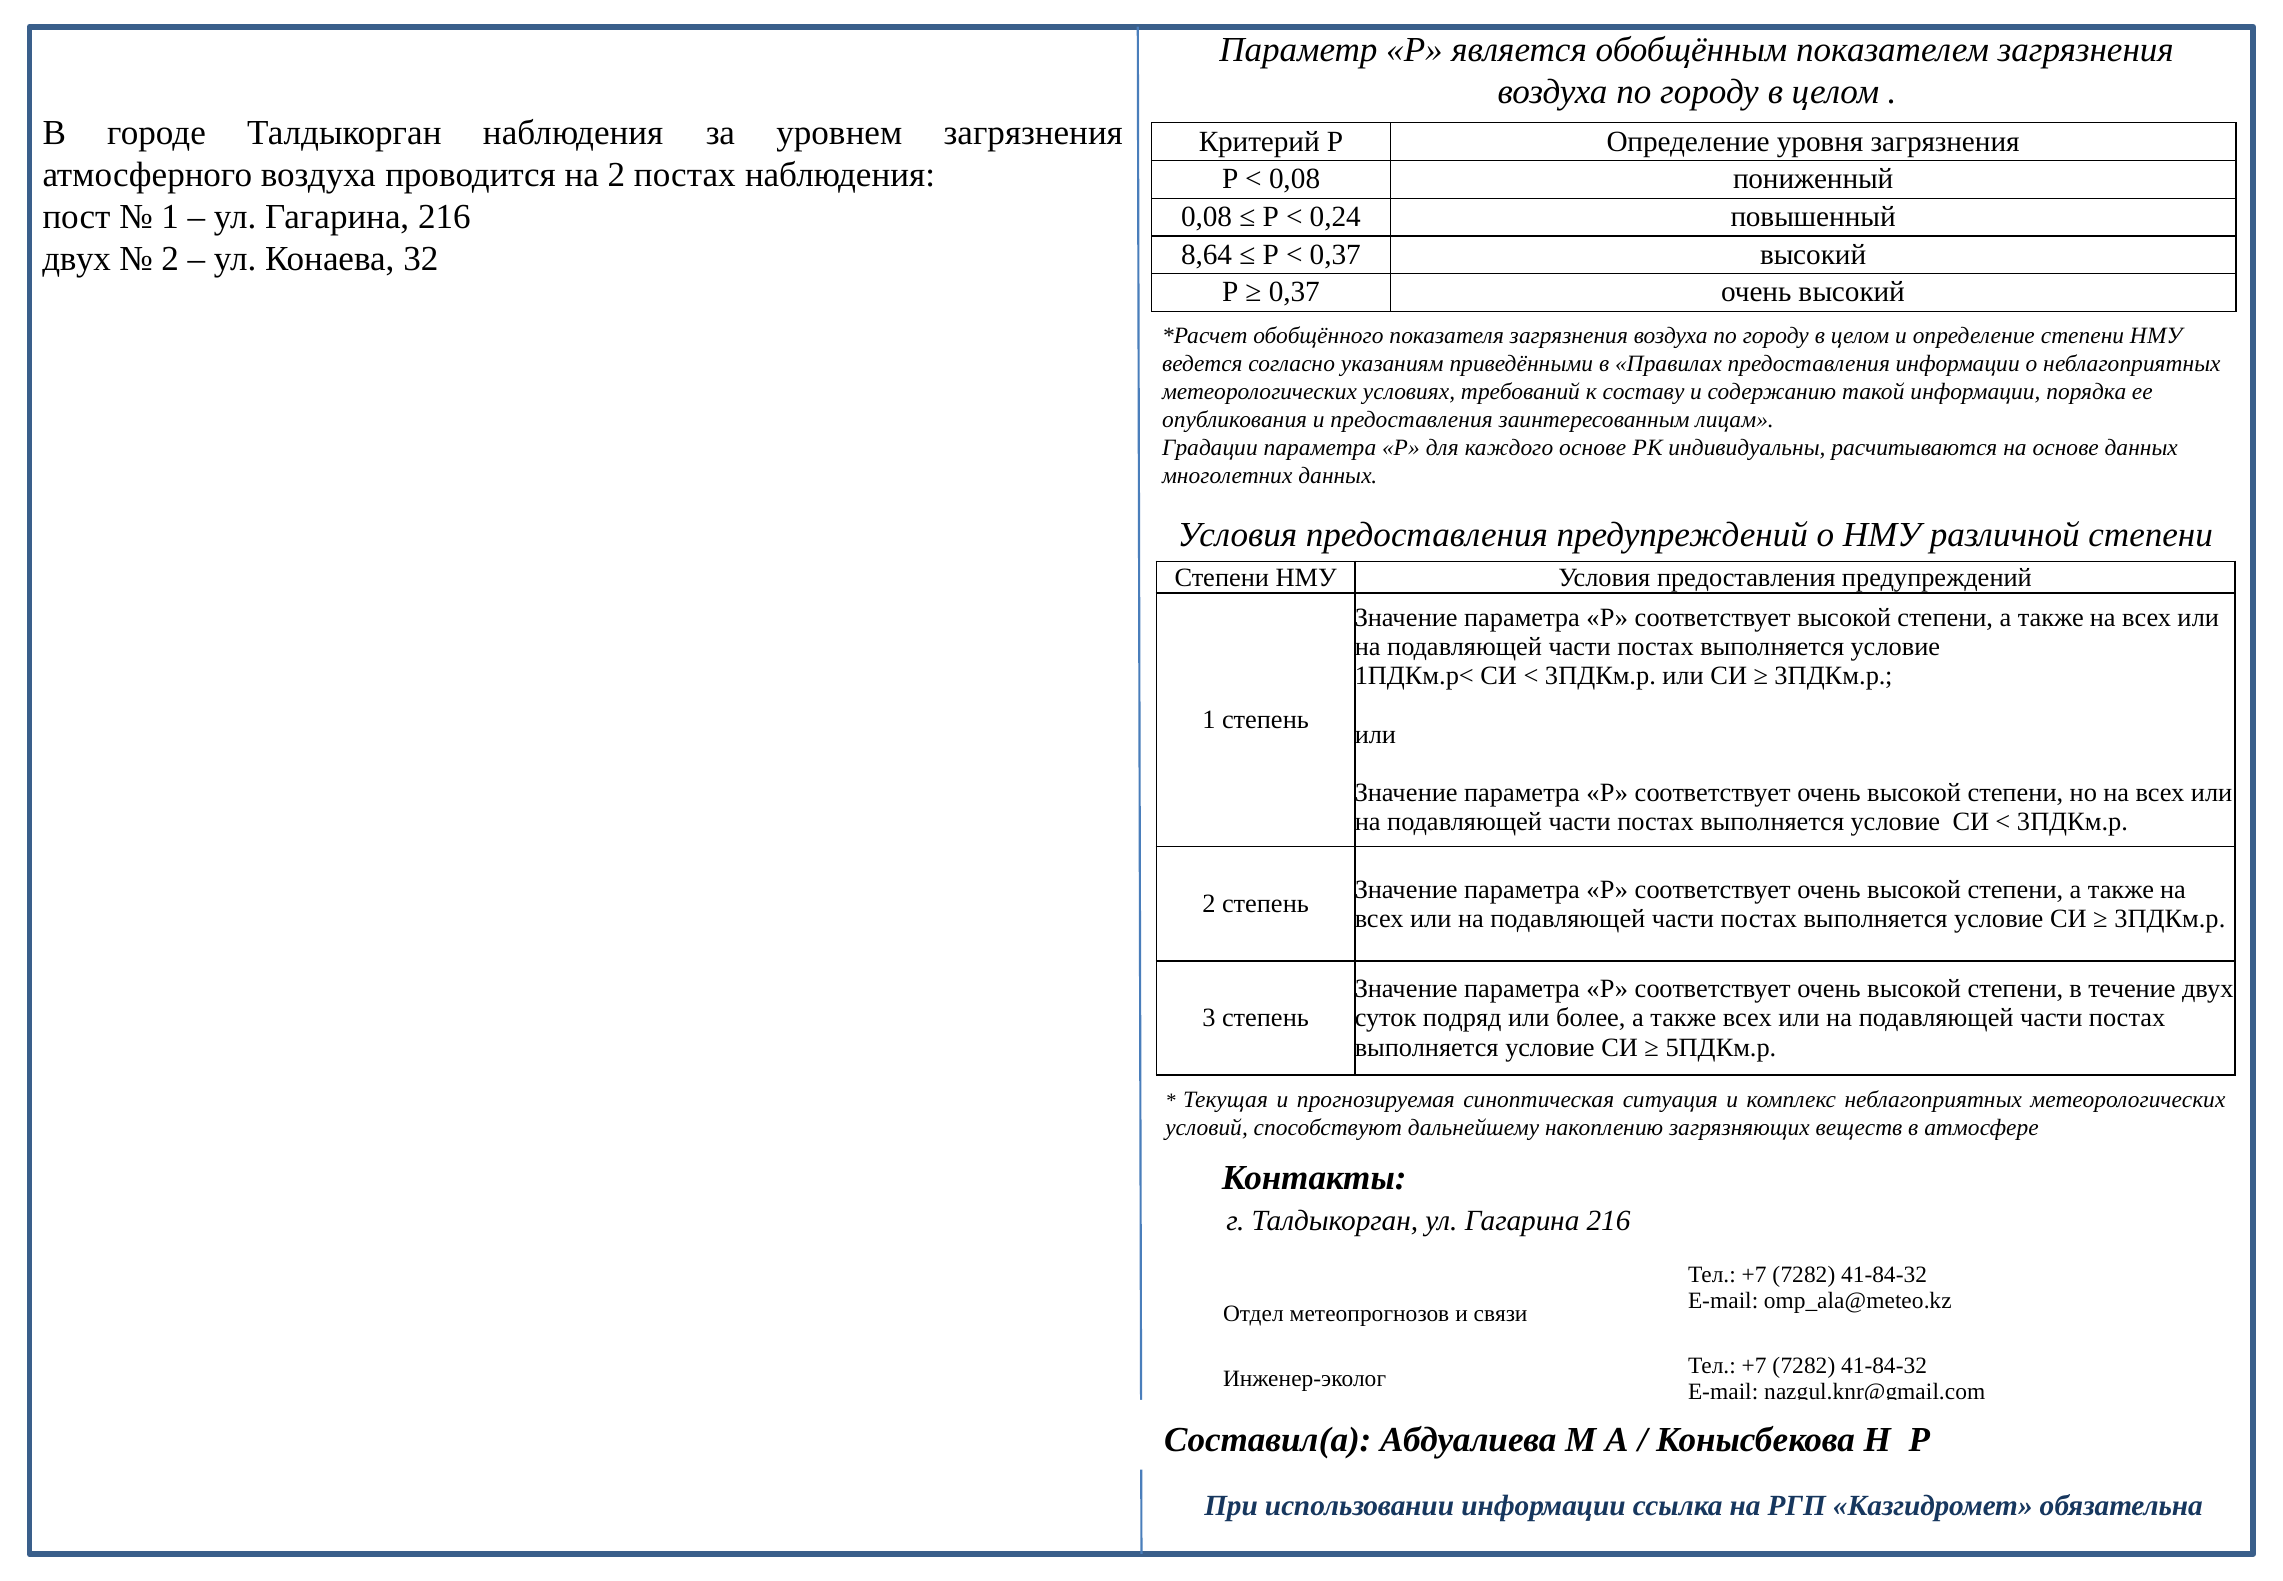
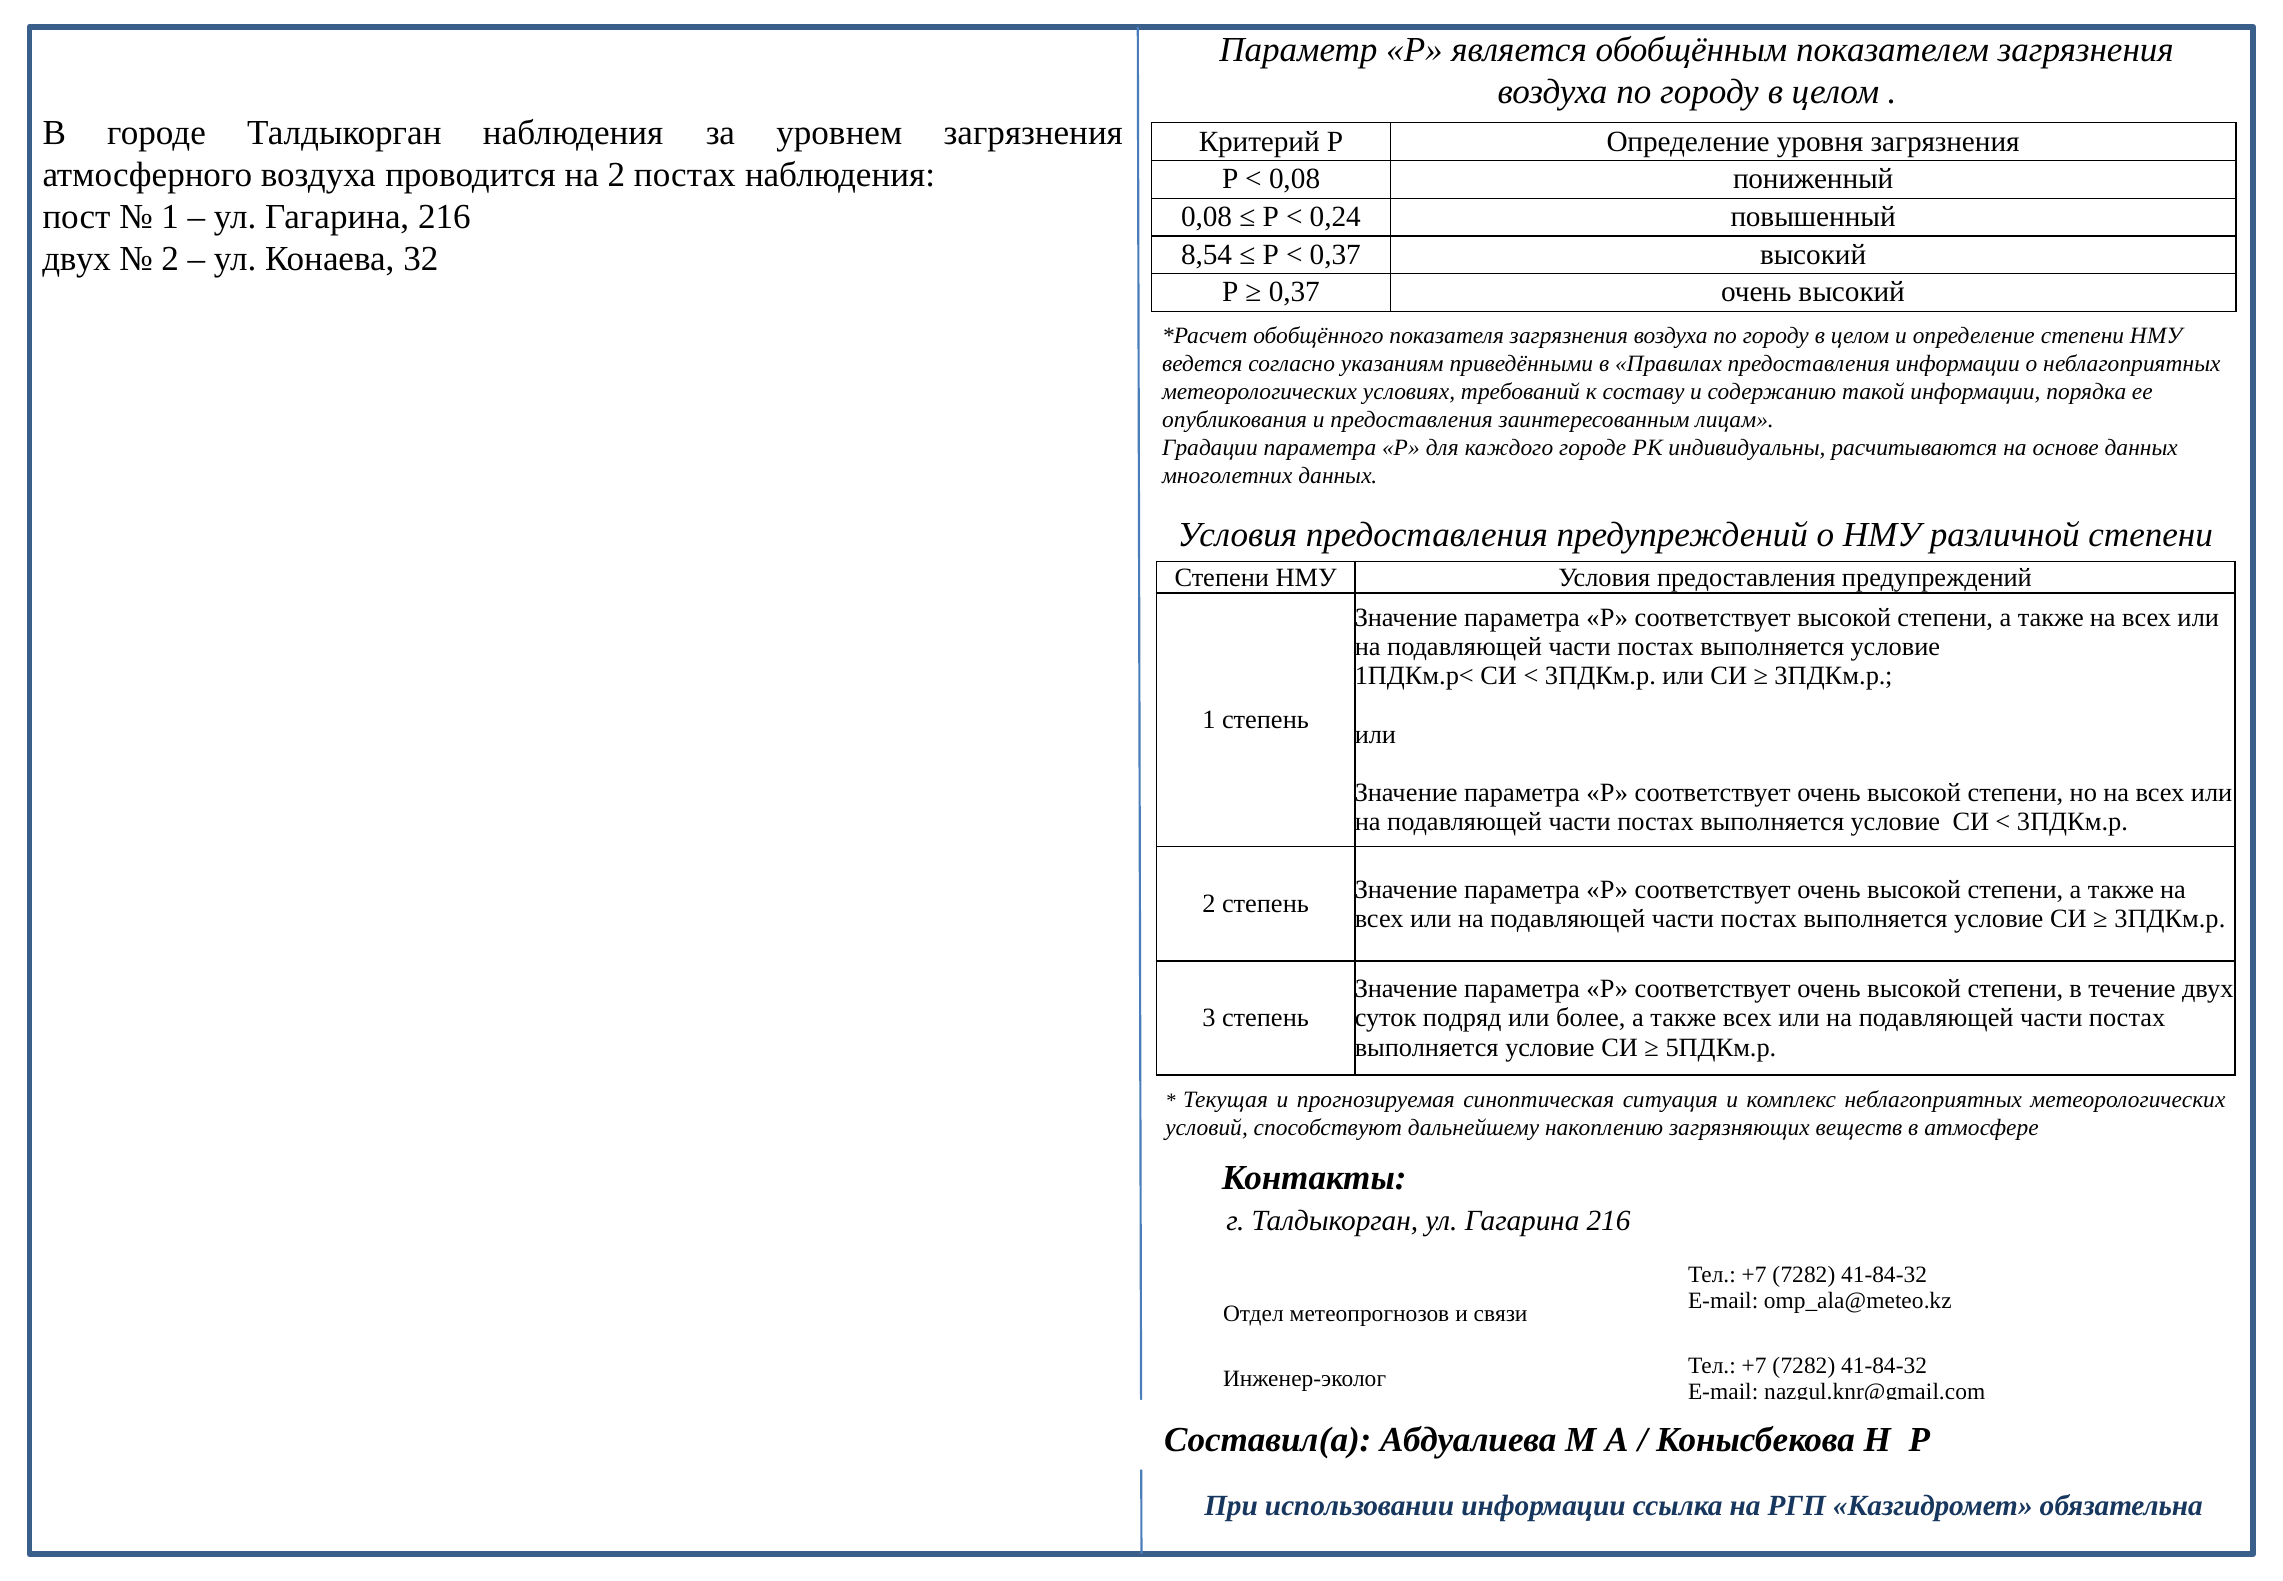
8,64: 8,64 -> 8,54
каждого основе: основе -> городе
